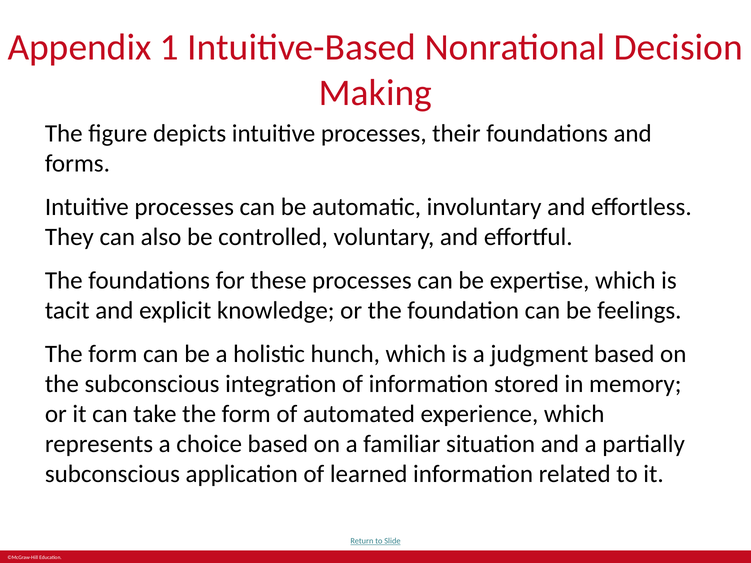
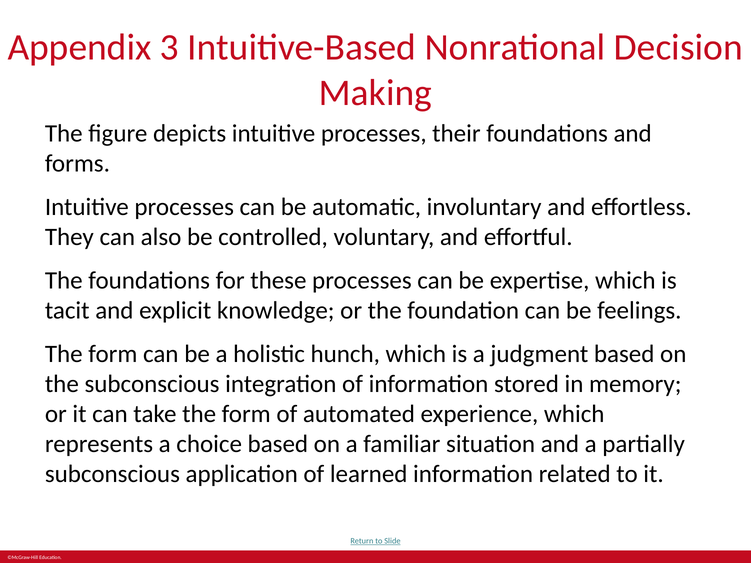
1: 1 -> 3
